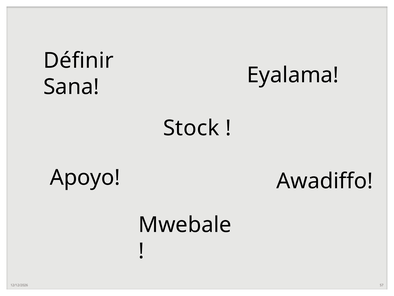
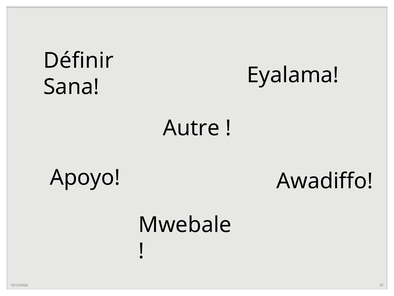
Stock: Stock -> Autre
